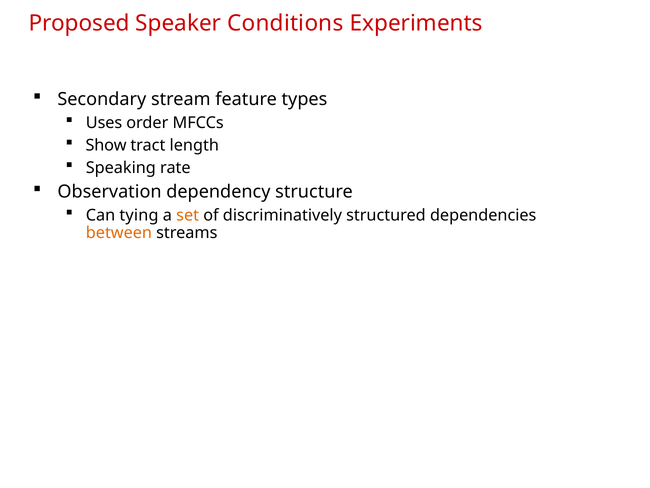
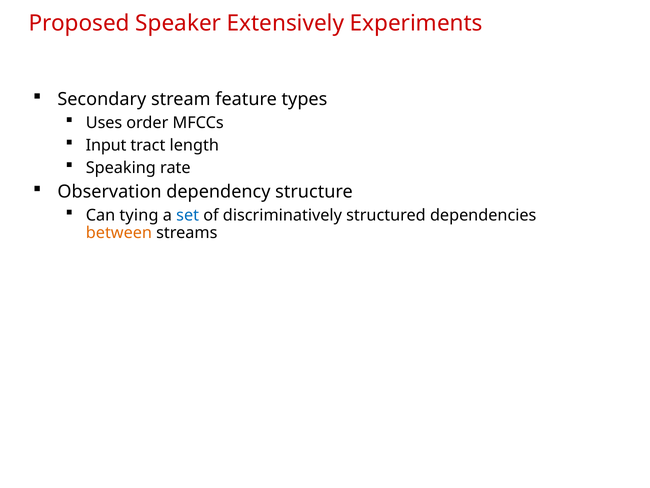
Conditions: Conditions -> Extensively
Show: Show -> Input
set colour: orange -> blue
